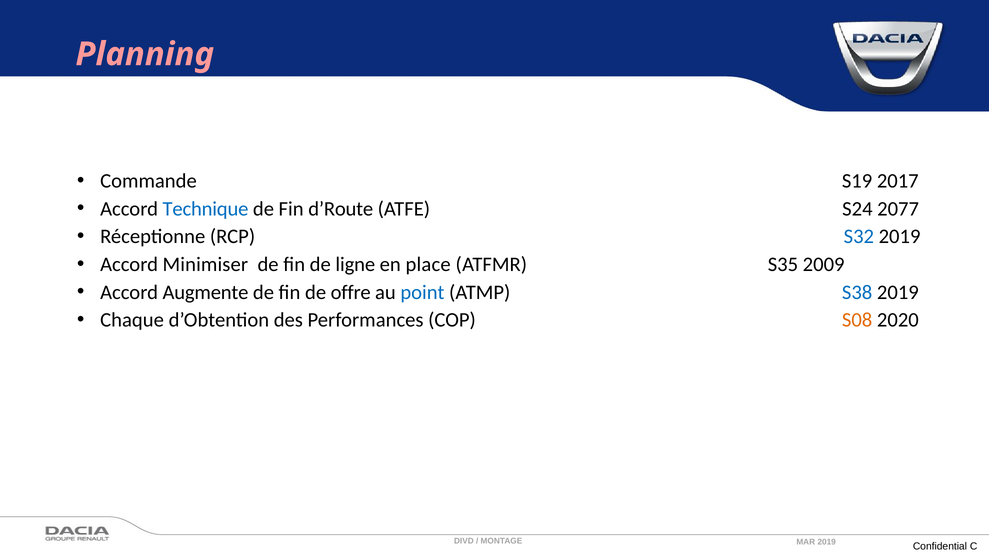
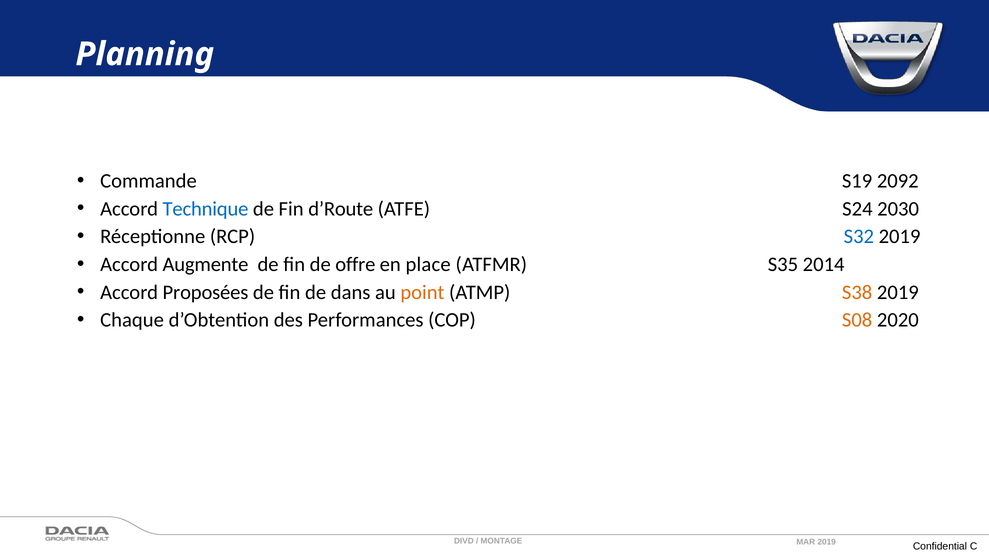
Planning colour: pink -> white
2017: 2017 -> 2092
2077: 2077 -> 2030
Minimiser: Minimiser -> Augmente
ligne: ligne -> offre
2009: 2009 -> 2014
Augmente: Augmente -> Proposées
offre: offre -> dans
point colour: blue -> orange
S38 colour: blue -> orange
